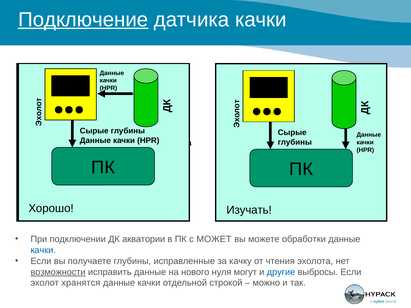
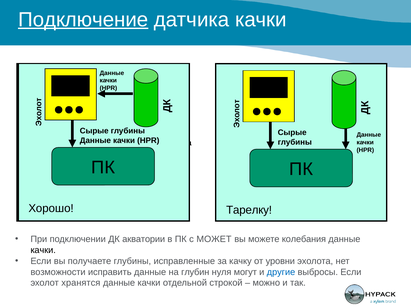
Изучать: Изучать -> Тарелку
обработки: обработки -> колебания
качки at (43, 250) colour: blue -> black
чтения: чтения -> уровни
возможности underline: present -> none
нового: нового -> глубин
